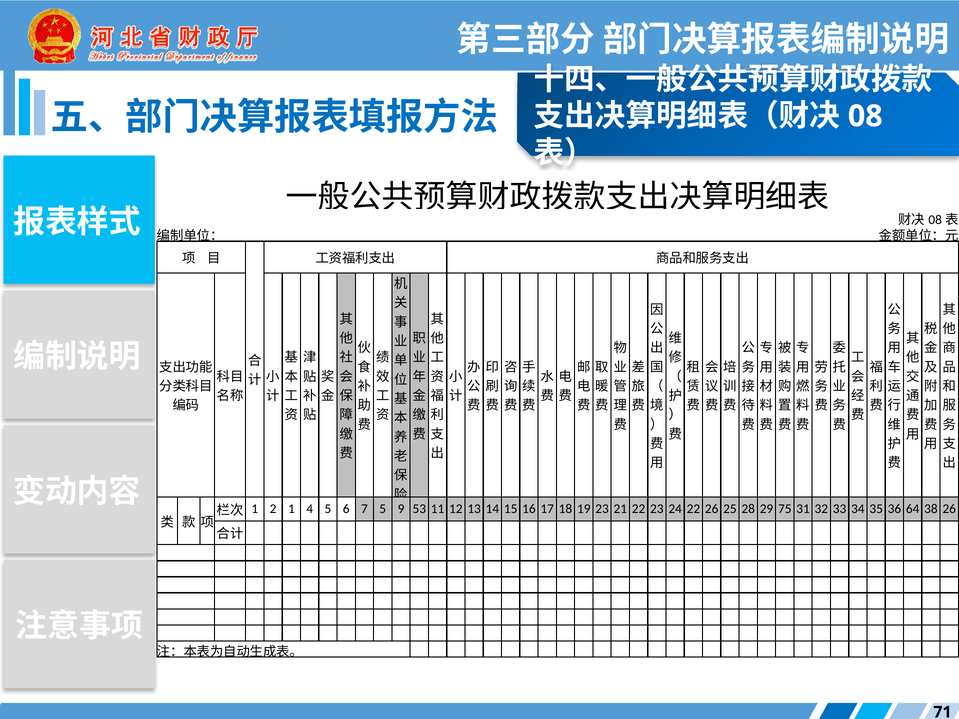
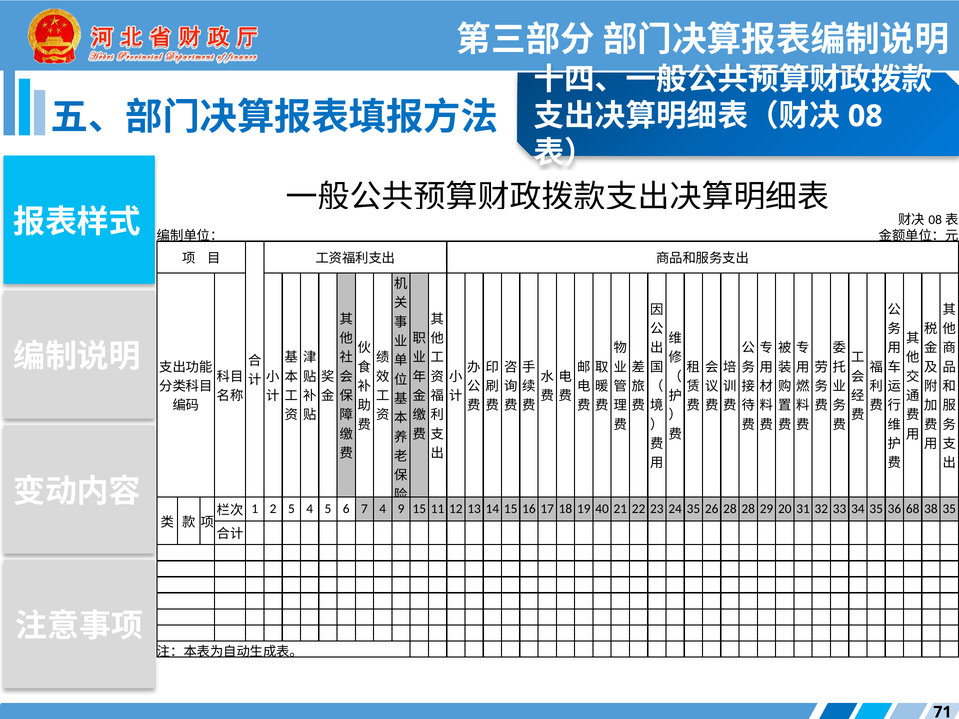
2 1: 1 -> 5
7 5: 5 -> 4
53 at (419, 509): 53 -> 15
19 23: 23 -> 40
24 22: 22 -> 35
26 25: 25 -> 28
75: 75 -> 20
64: 64 -> 68
38 26: 26 -> 35
